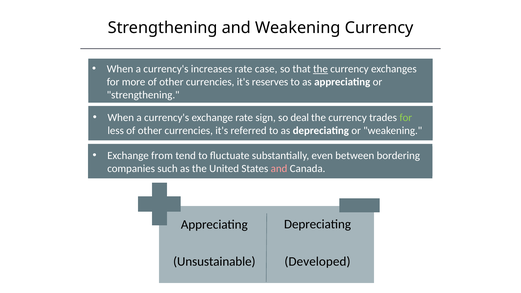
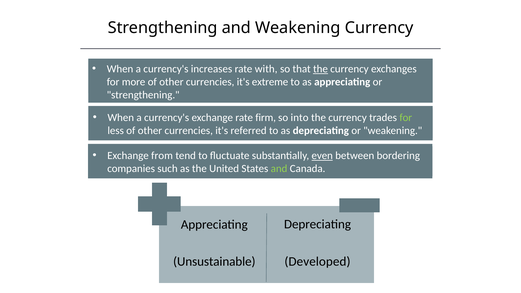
case: case -> with
reserves: reserves -> extreme
sign: sign -> firm
deal: deal -> into
even underline: none -> present
and at (279, 169) colour: pink -> light green
